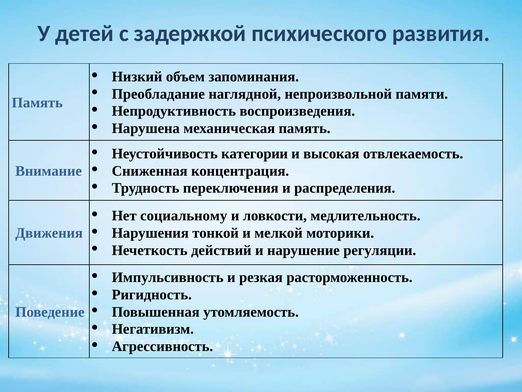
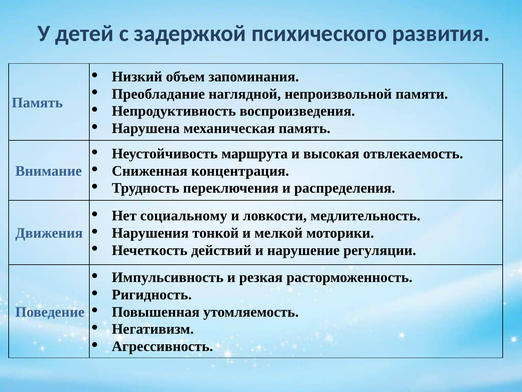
категории: категории -> маршрута
